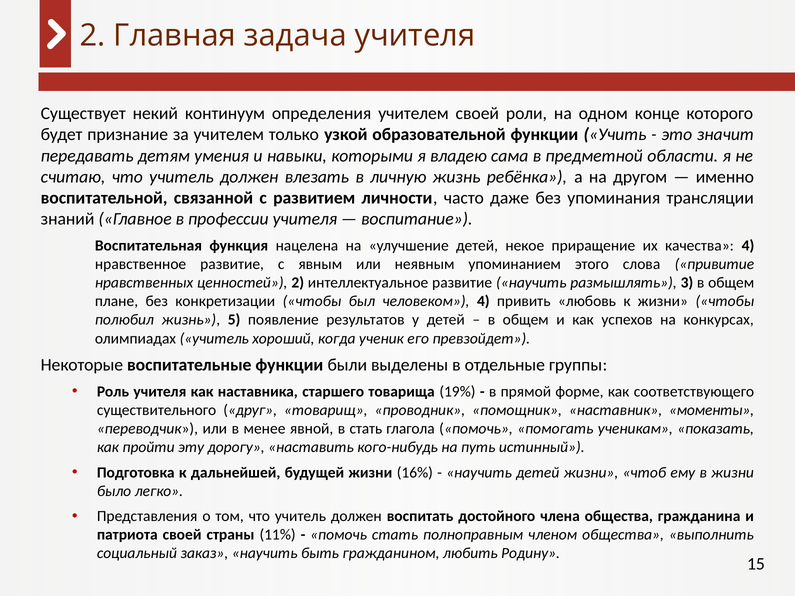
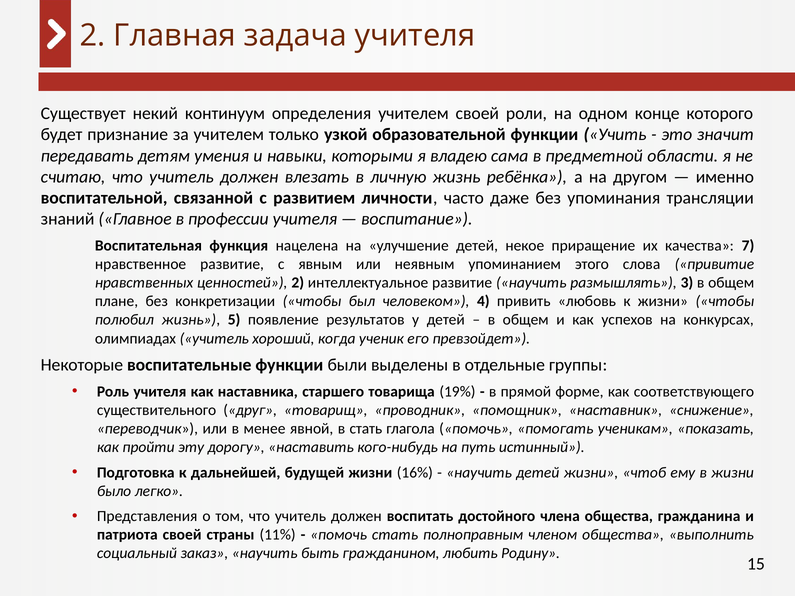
качества 4: 4 -> 7
моменты: моменты -> снижение
